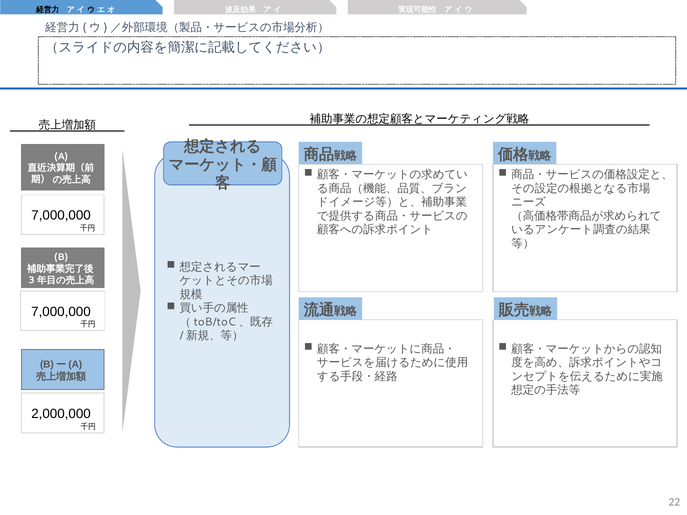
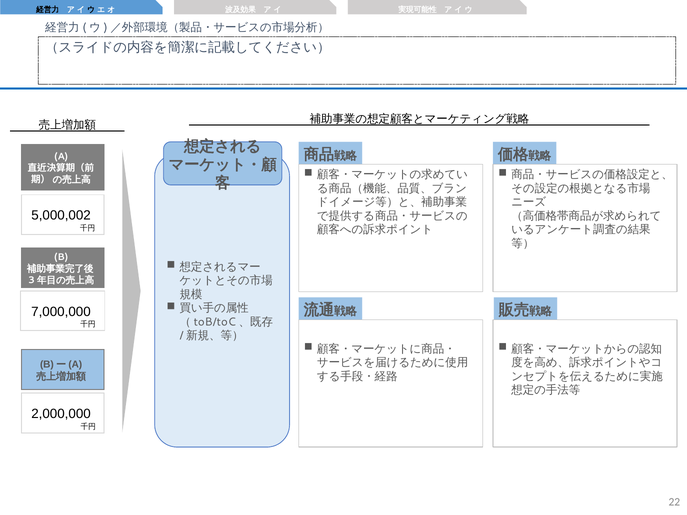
7,000,000 at (61, 216): 7,000,000 -> 5,000,002
